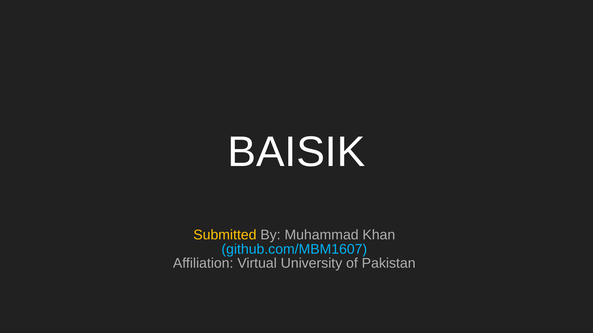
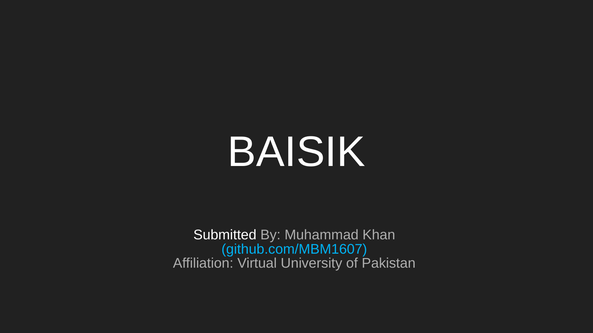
Submitted colour: yellow -> white
